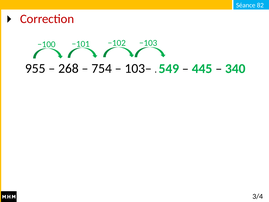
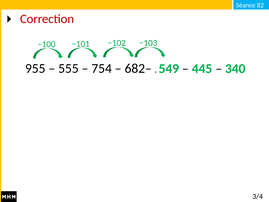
268: 268 -> 555
103–: 103– -> 682–
